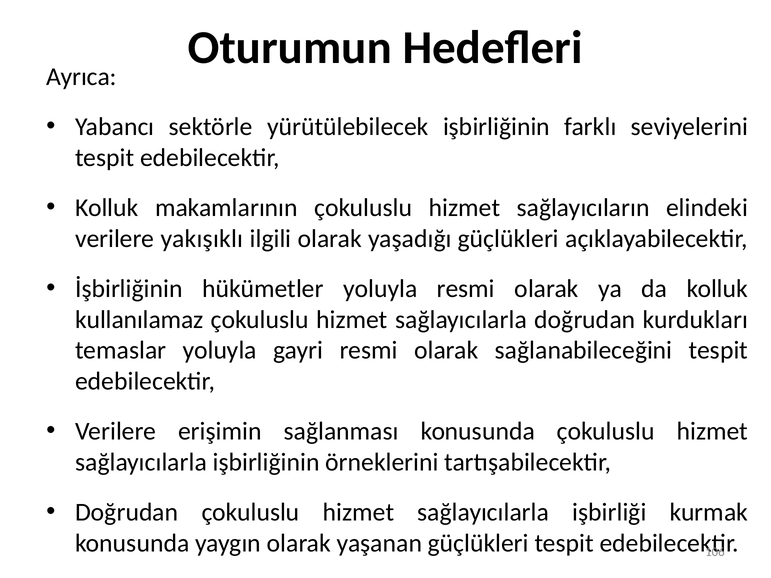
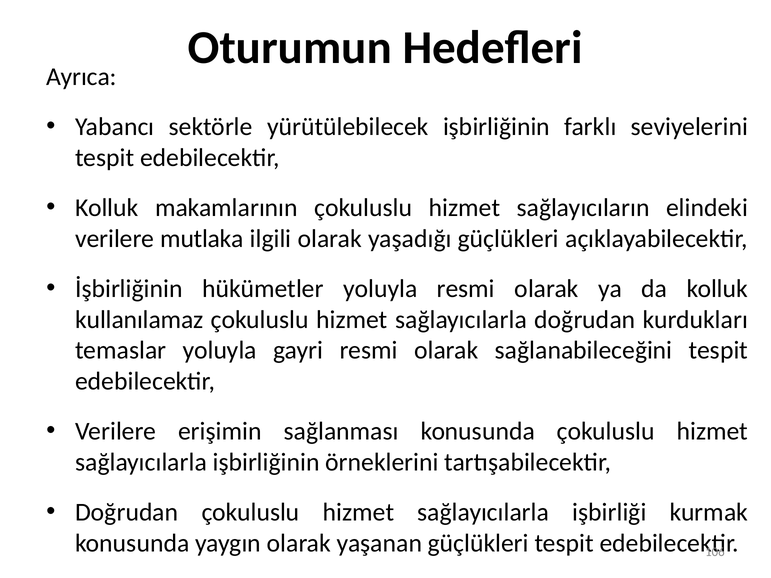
yakışıklı: yakışıklı -> mutlaka
